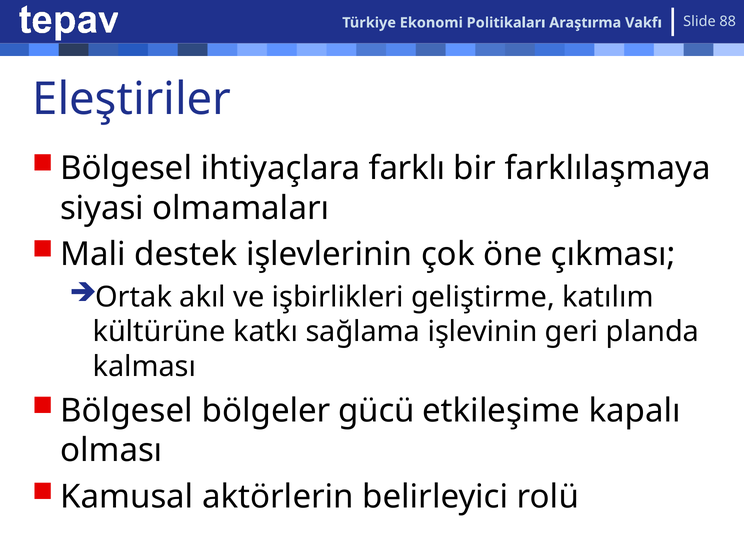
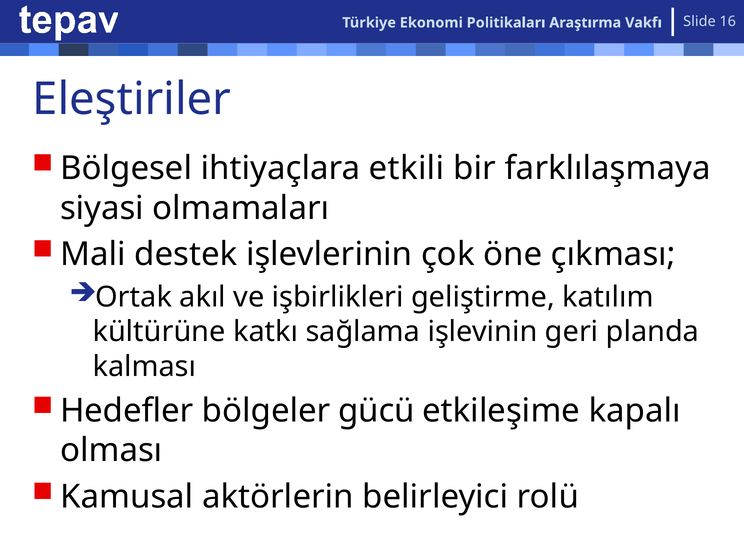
88: 88 -> 16
farklı: farklı -> etkili
Bölgesel at (127, 411): Bölgesel -> Hedefler
